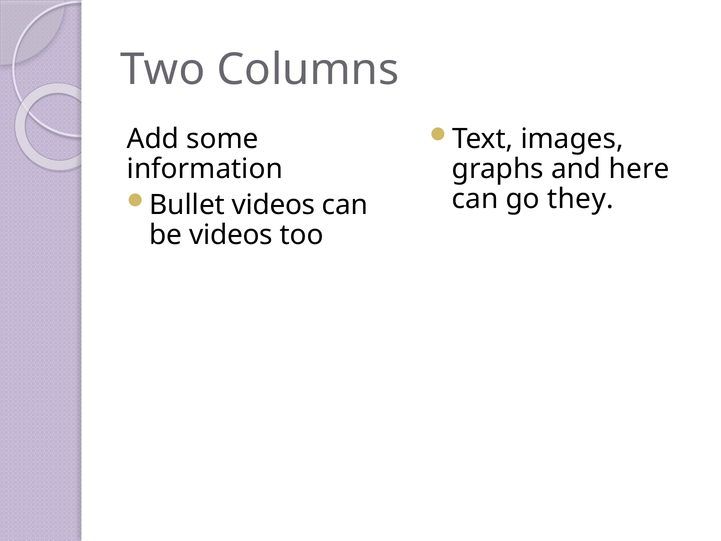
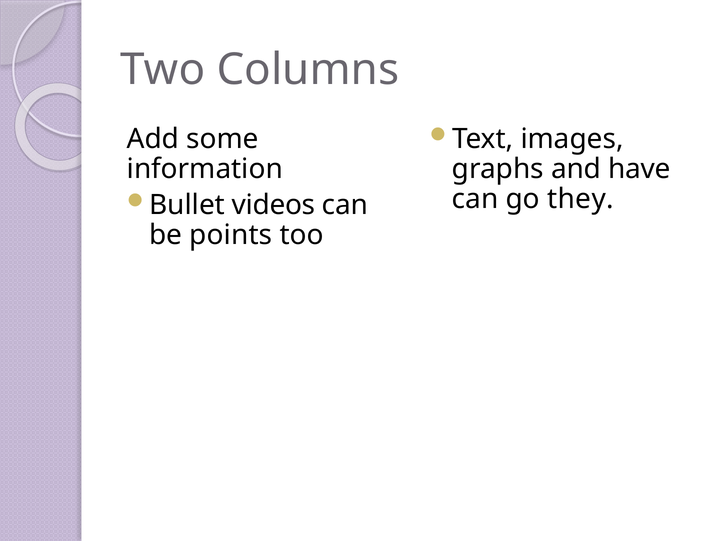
here: here -> have
be videos: videos -> points
